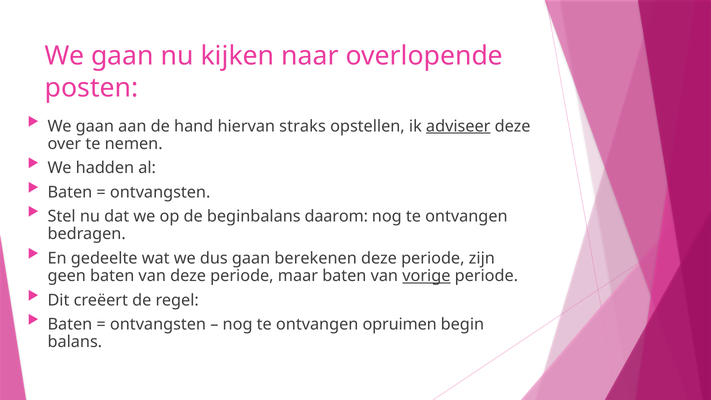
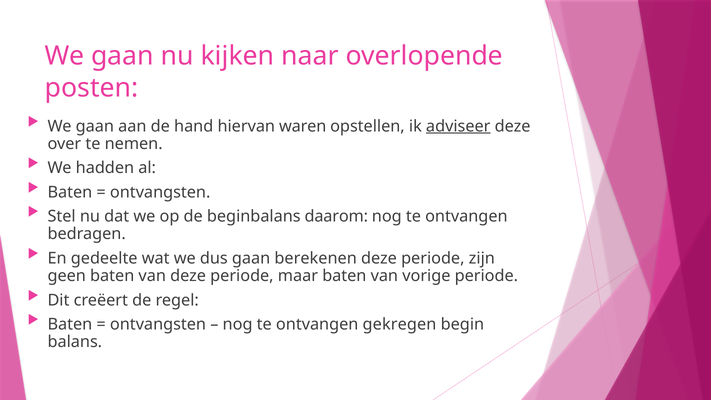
straks: straks -> waren
vorige underline: present -> none
opruimen: opruimen -> gekregen
